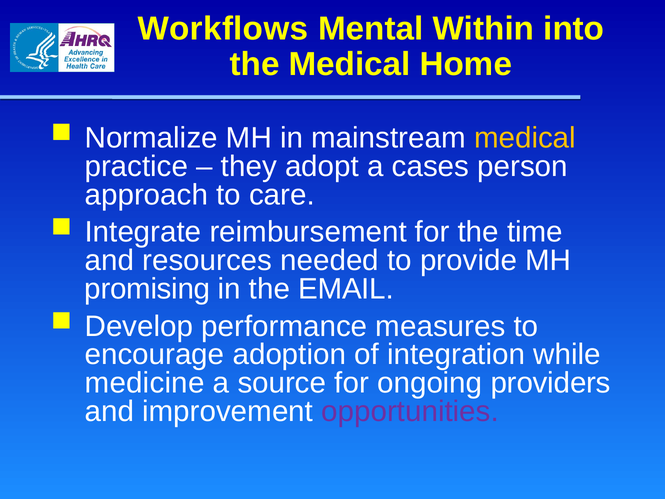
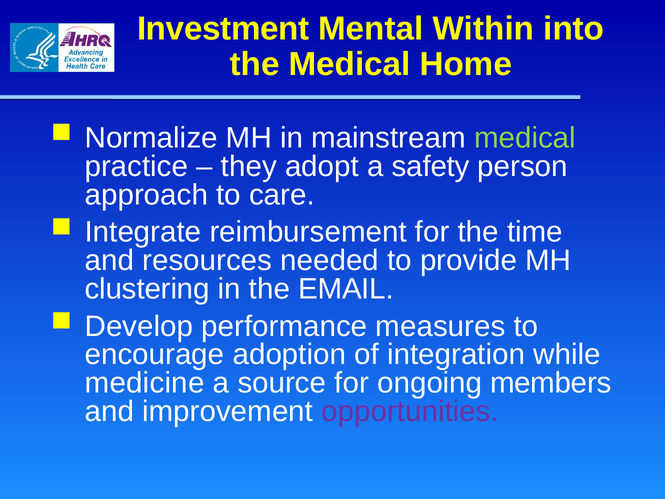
Workflows: Workflows -> Investment
medical at (525, 138) colour: yellow -> light green
cases: cases -> safety
promising: promising -> clustering
providers: providers -> members
